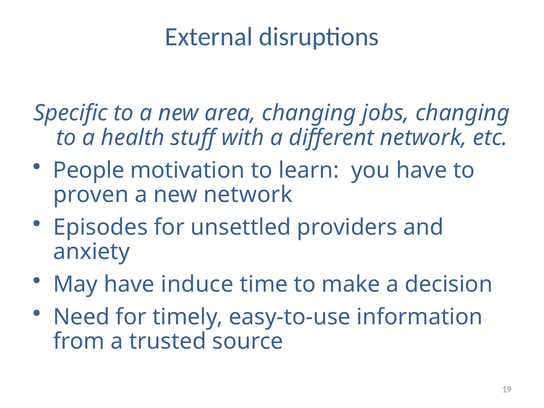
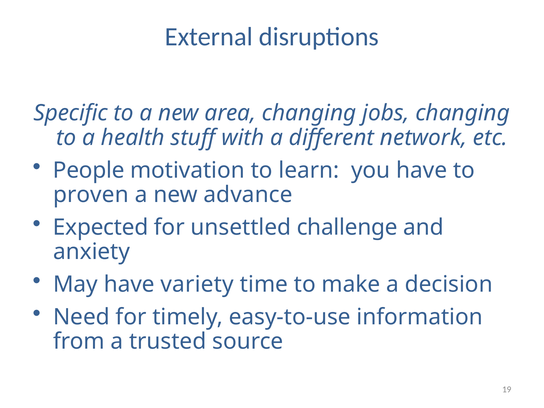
new network: network -> advance
Episodes: Episodes -> Expected
providers: providers -> challenge
induce: induce -> variety
